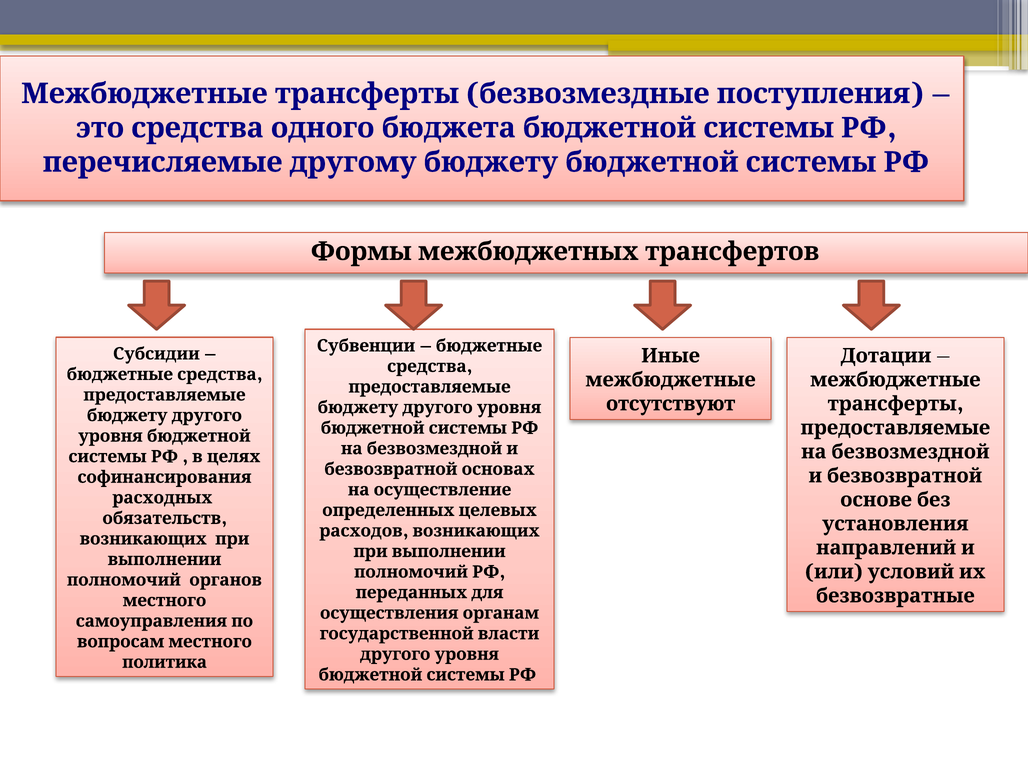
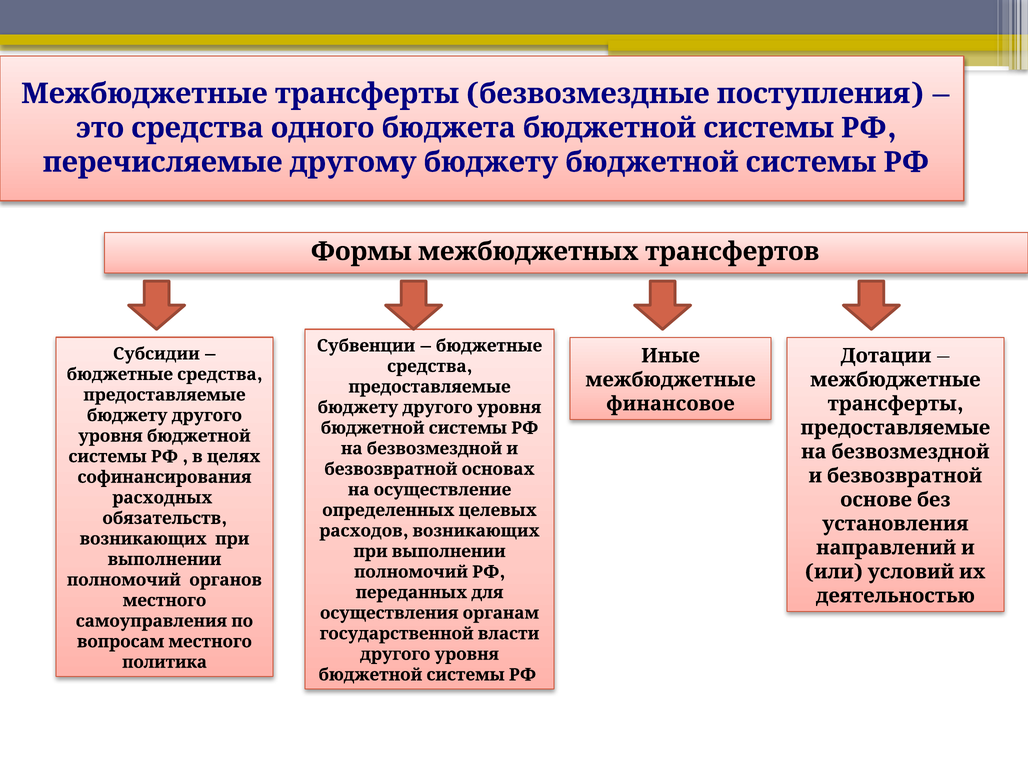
отсутствуют: отсутствуют -> финансовое
безвозвратные: безвозвратные -> деятельностью
